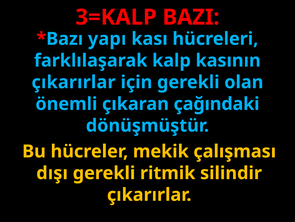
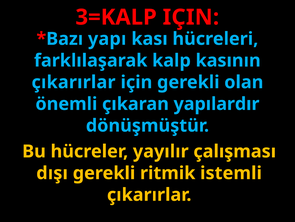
3=KALP BAZI: BAZI -> IÇIN
çağındaki: çağındaki -> yapılardır
mekik: mekik -> yayılır
silindir: silindir -> istemli
